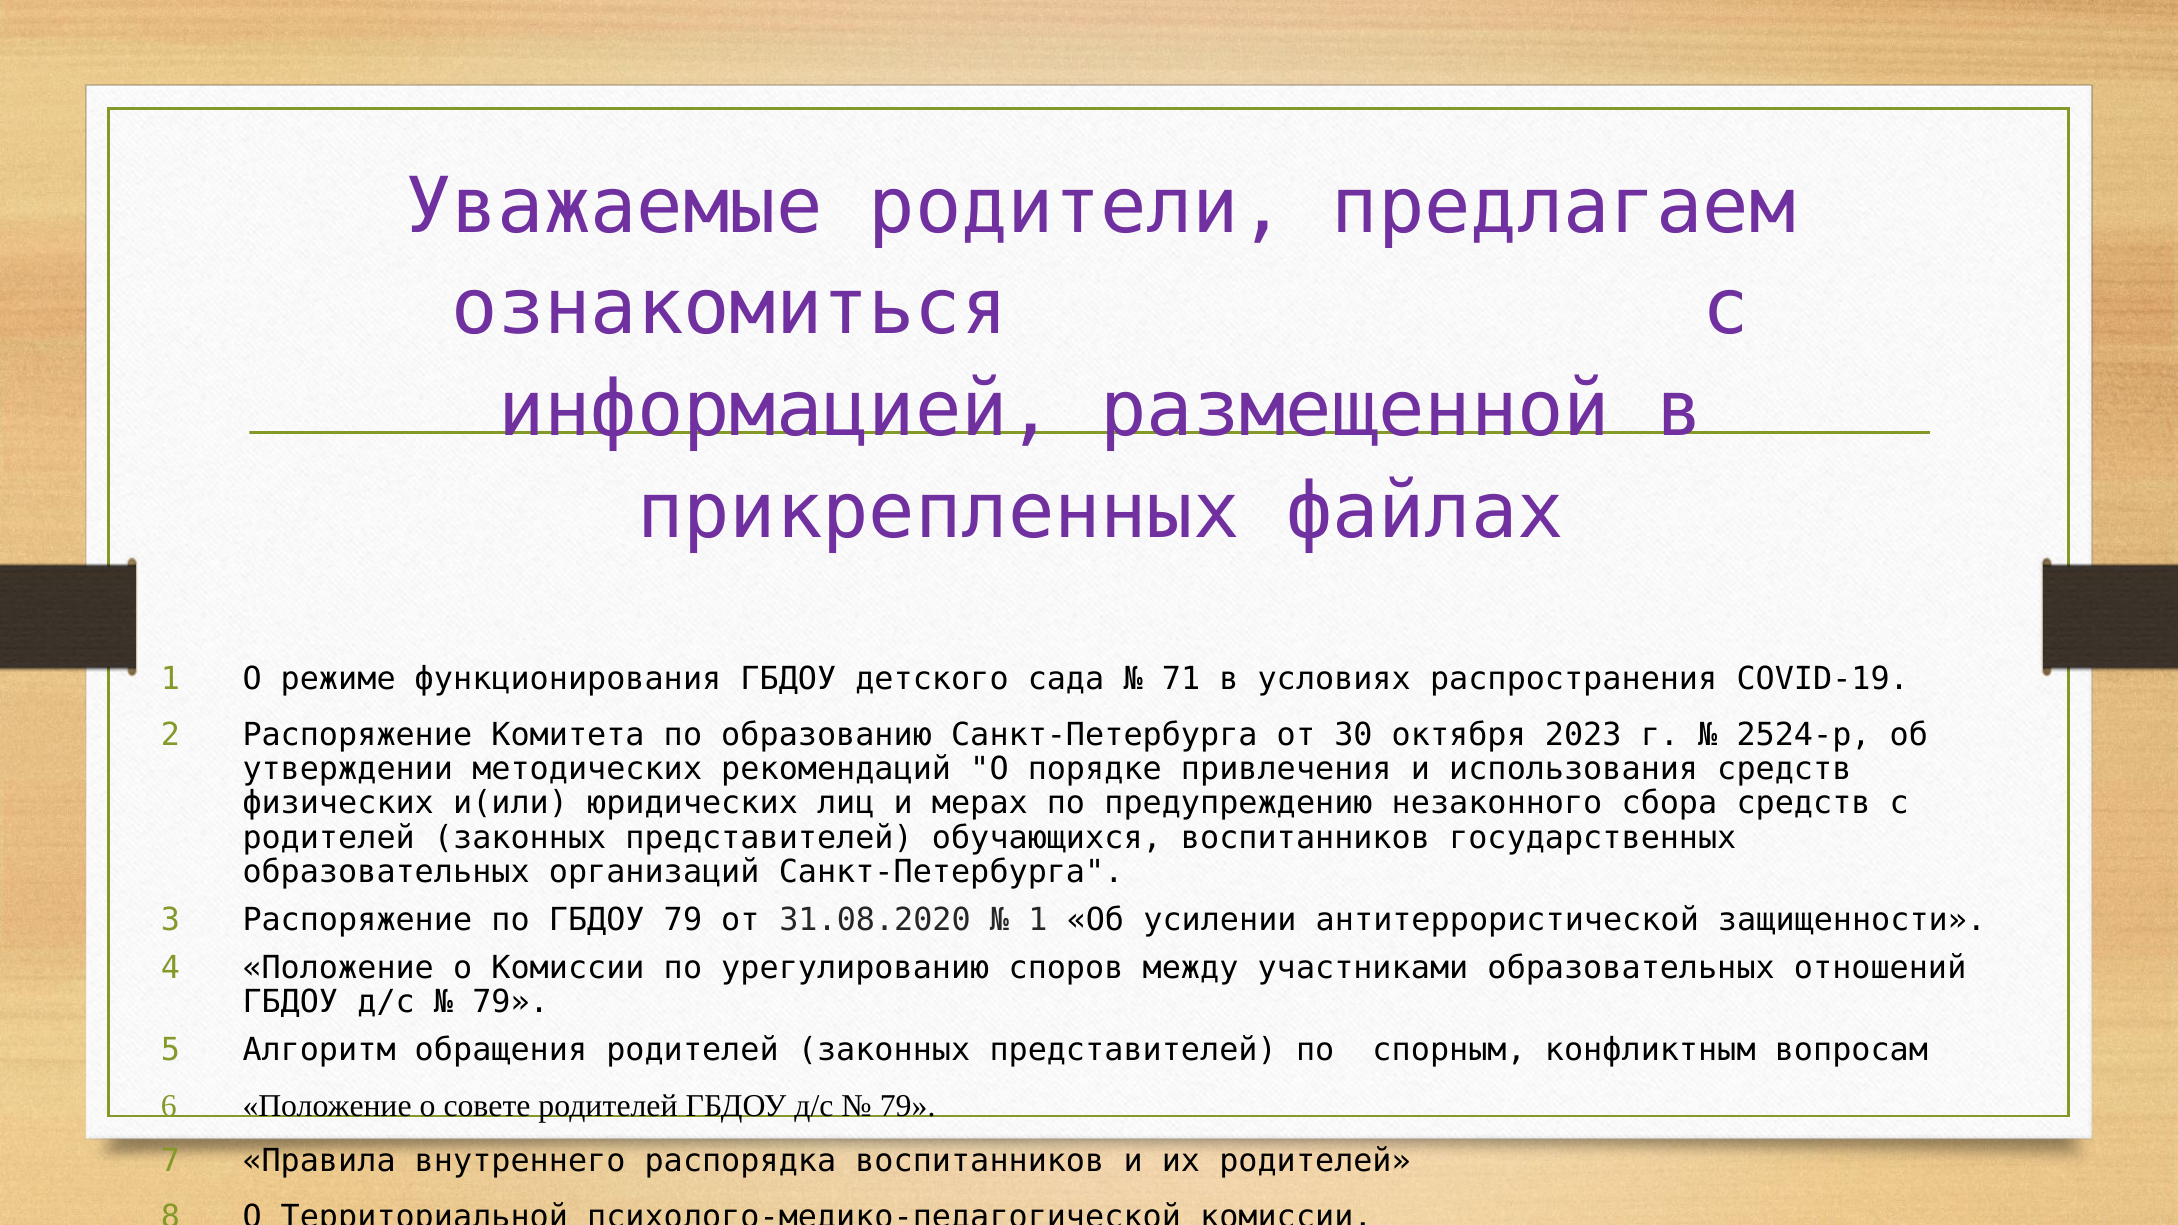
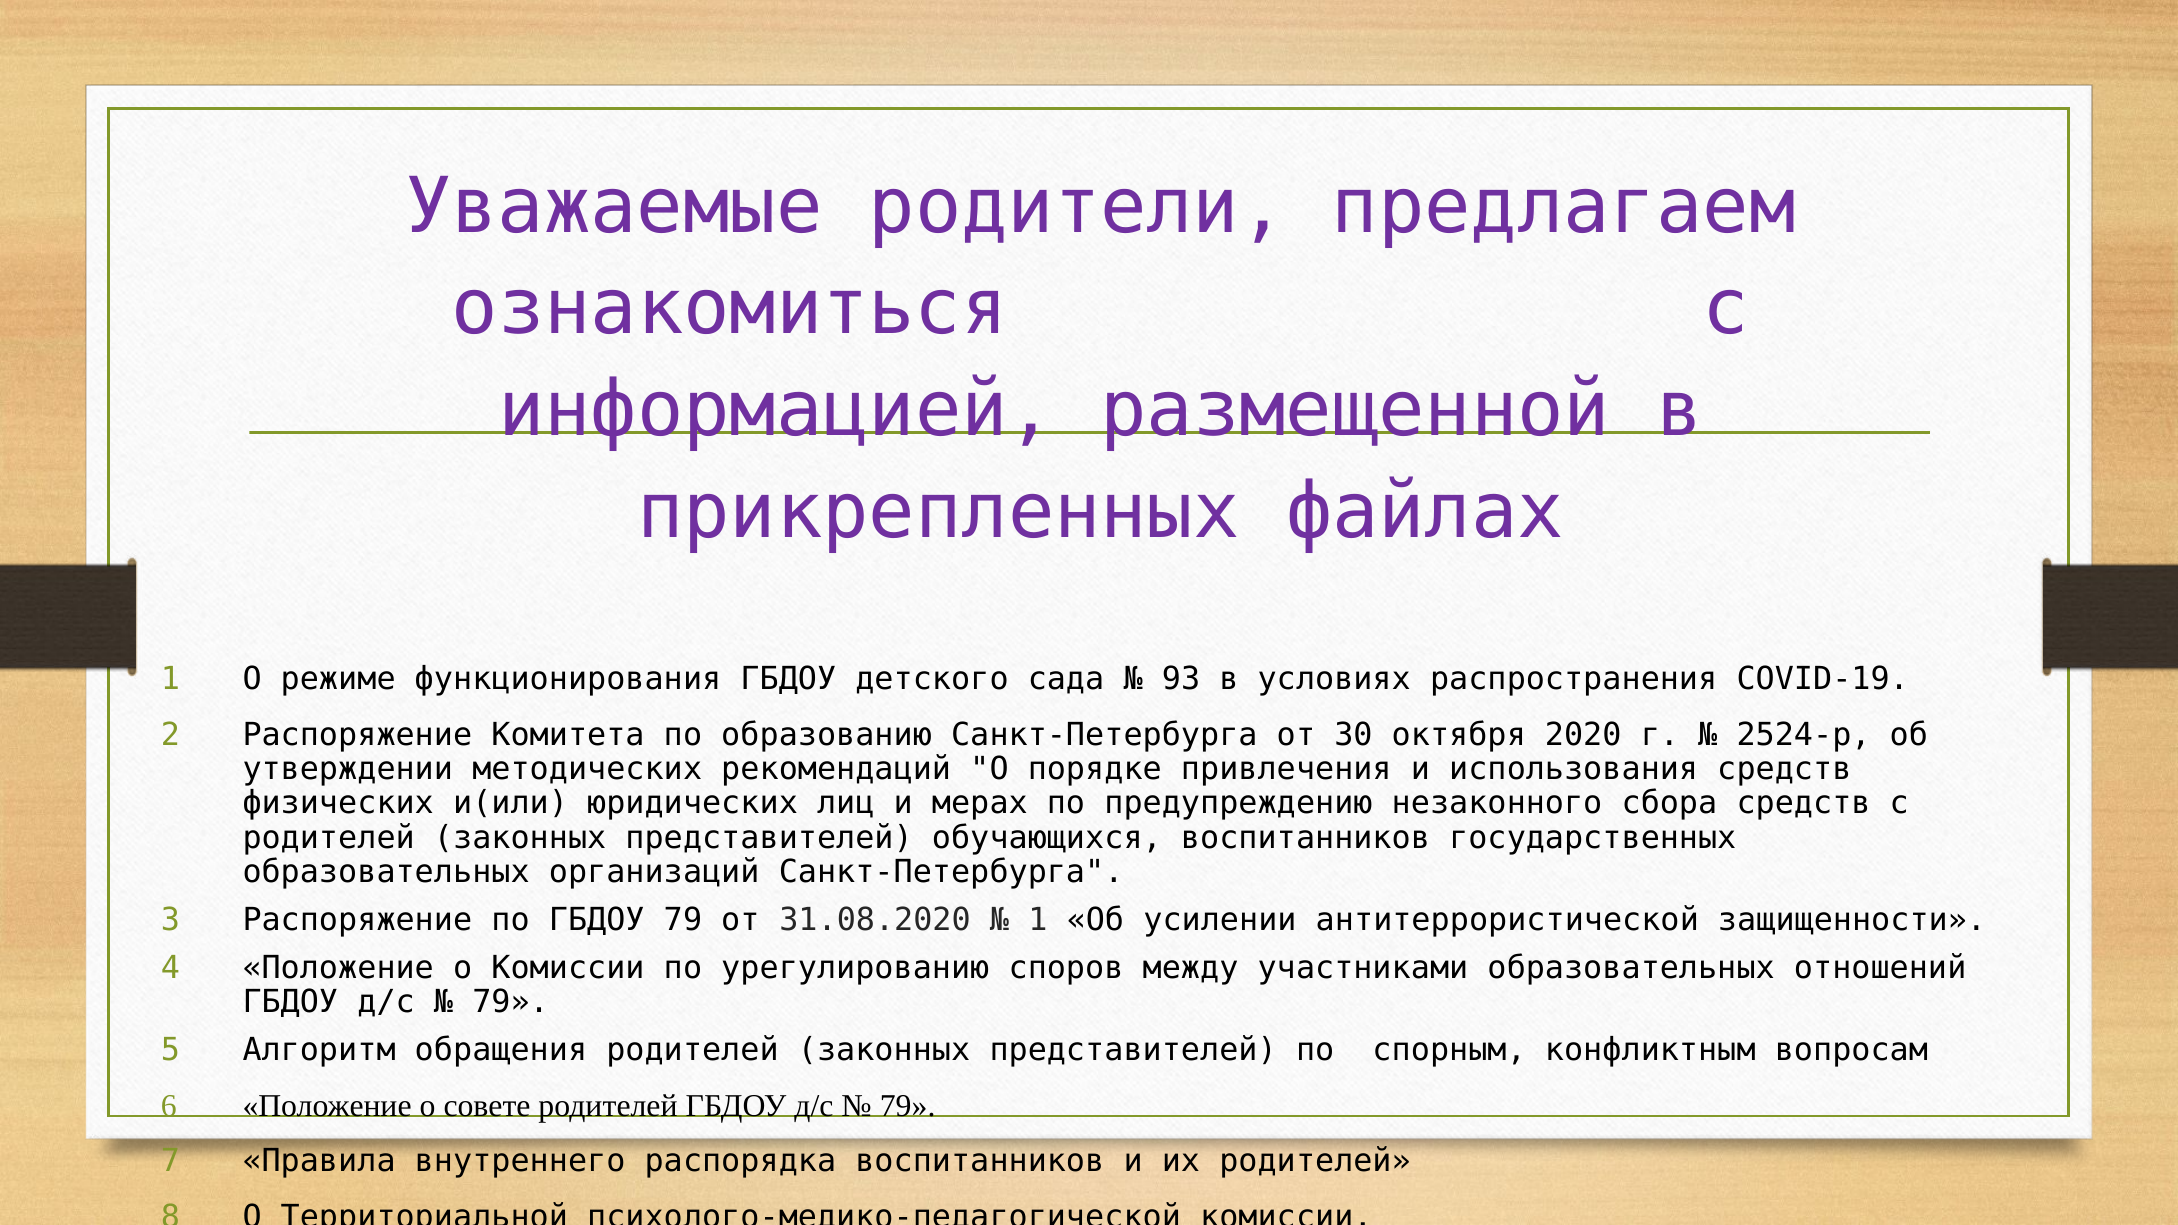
71: 71 -> 93
2023: 2023 -> 2020
